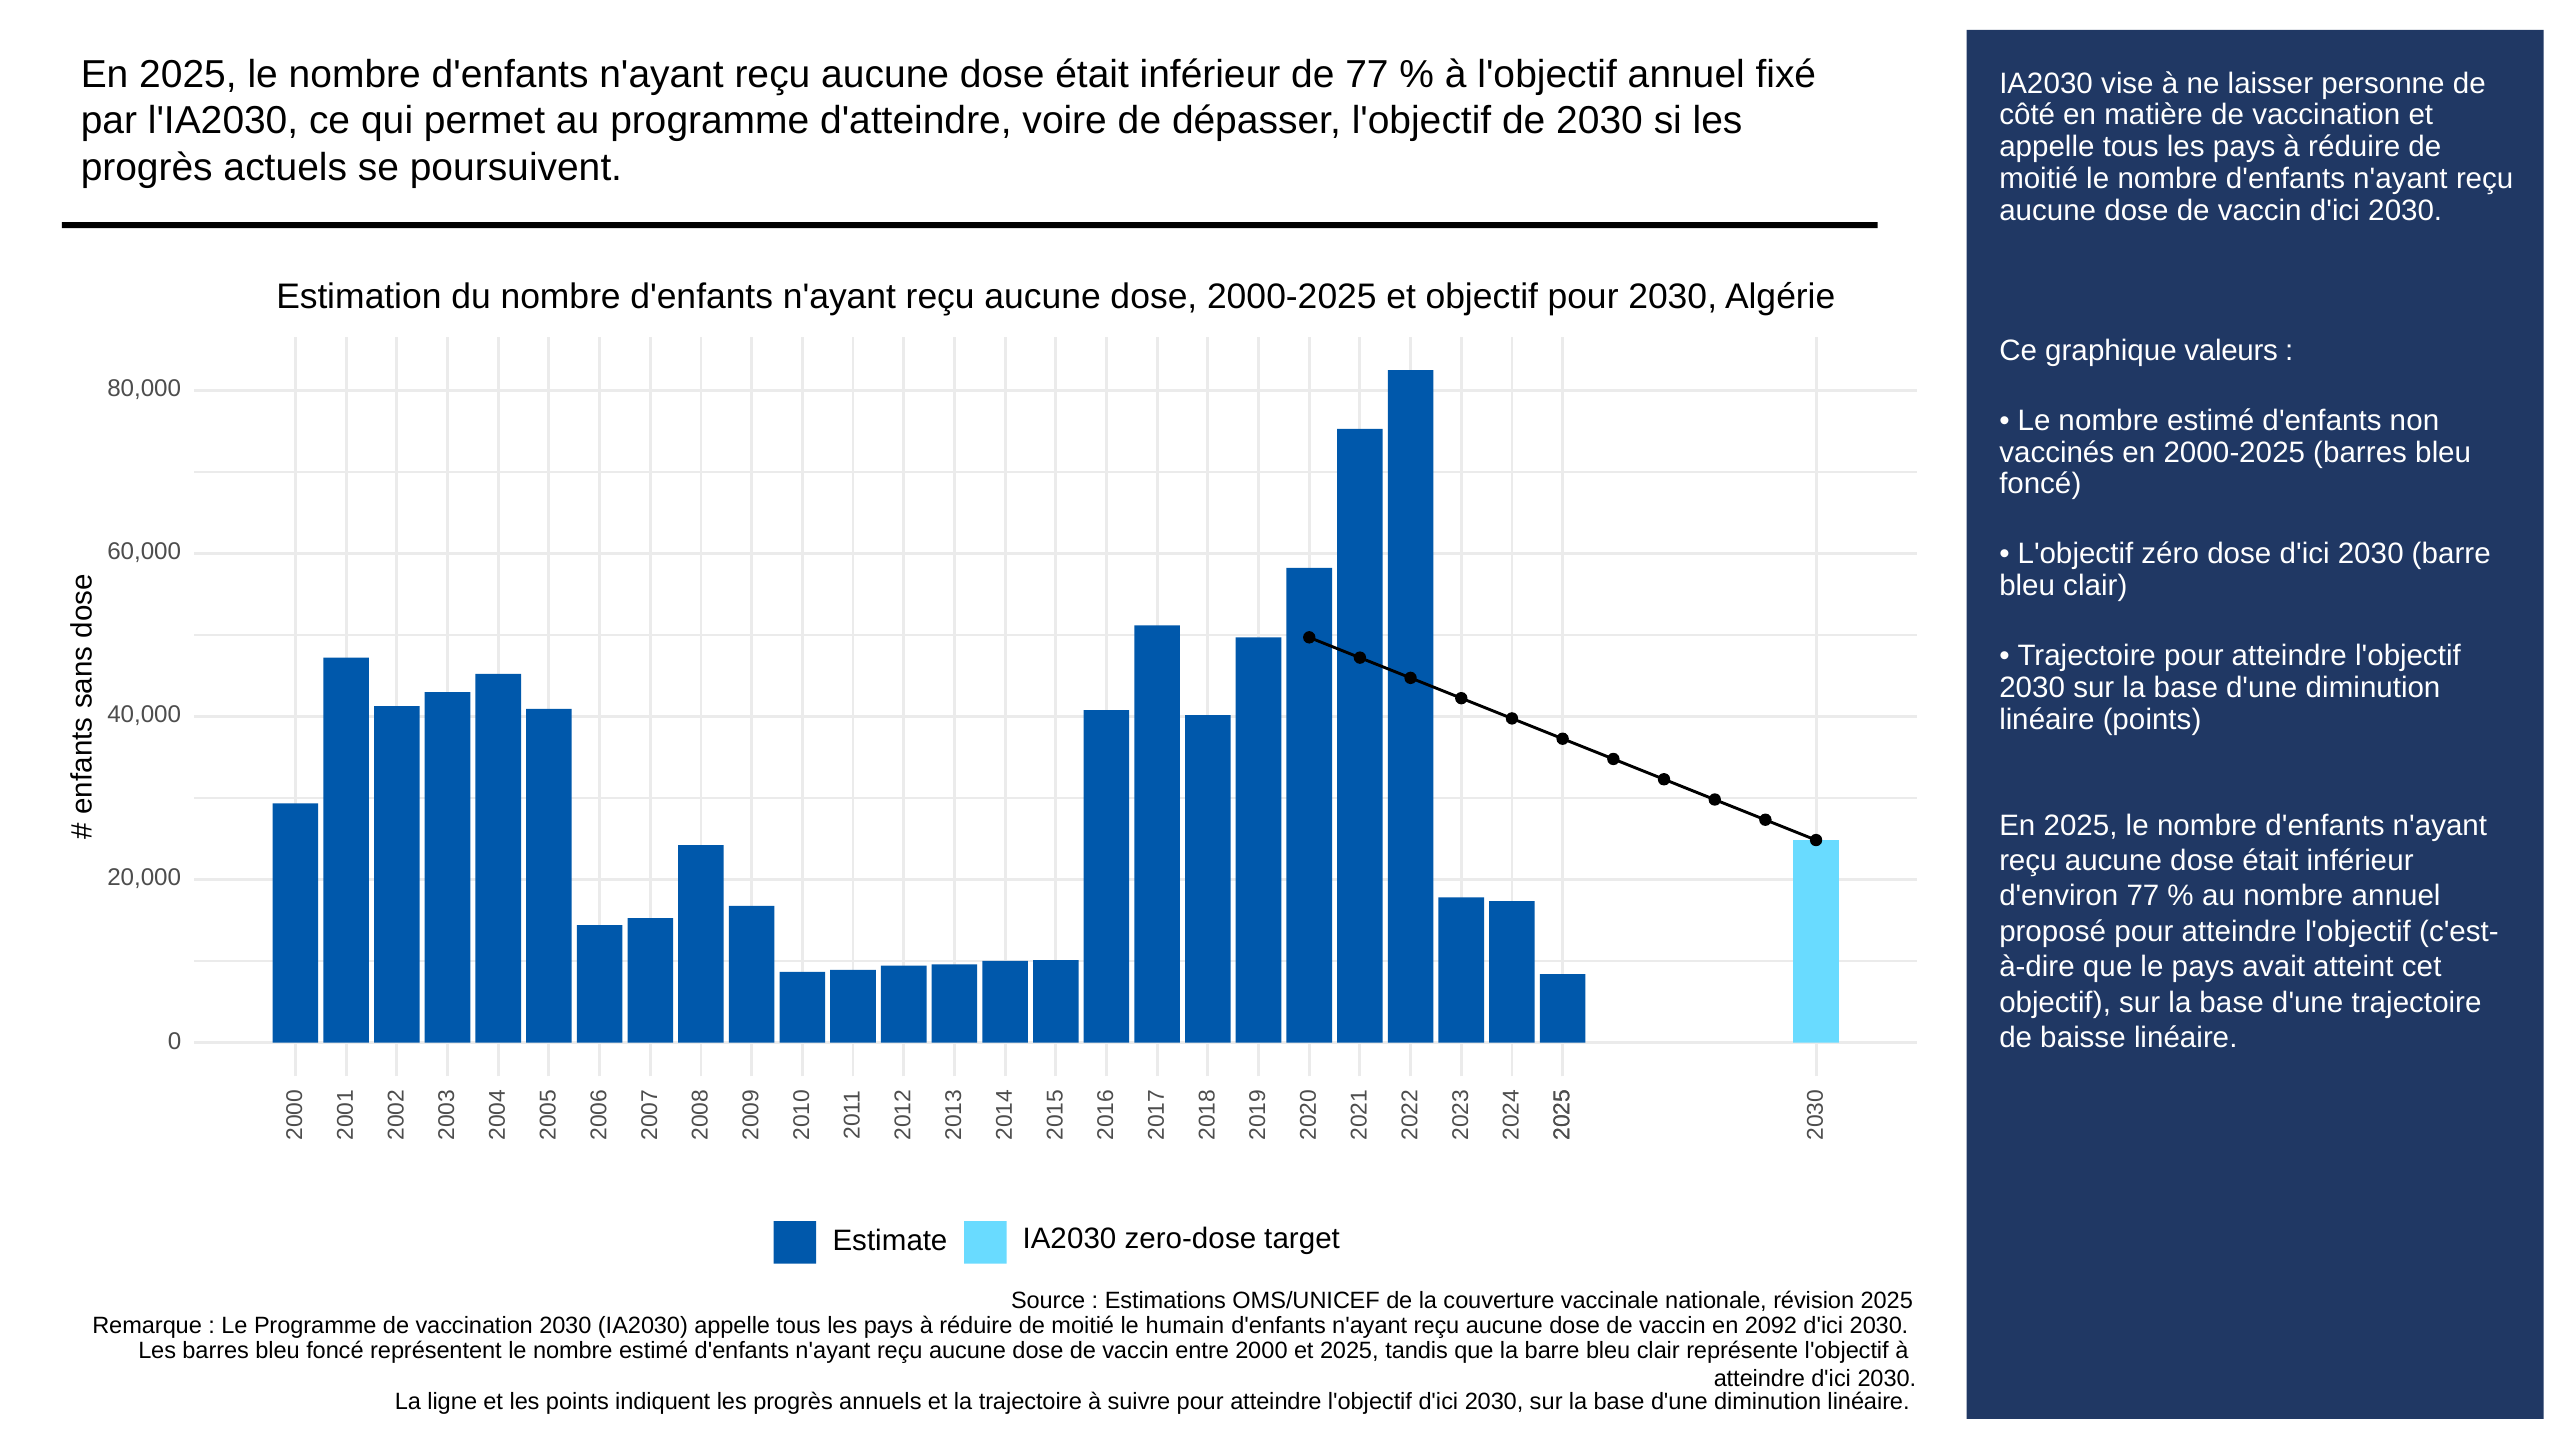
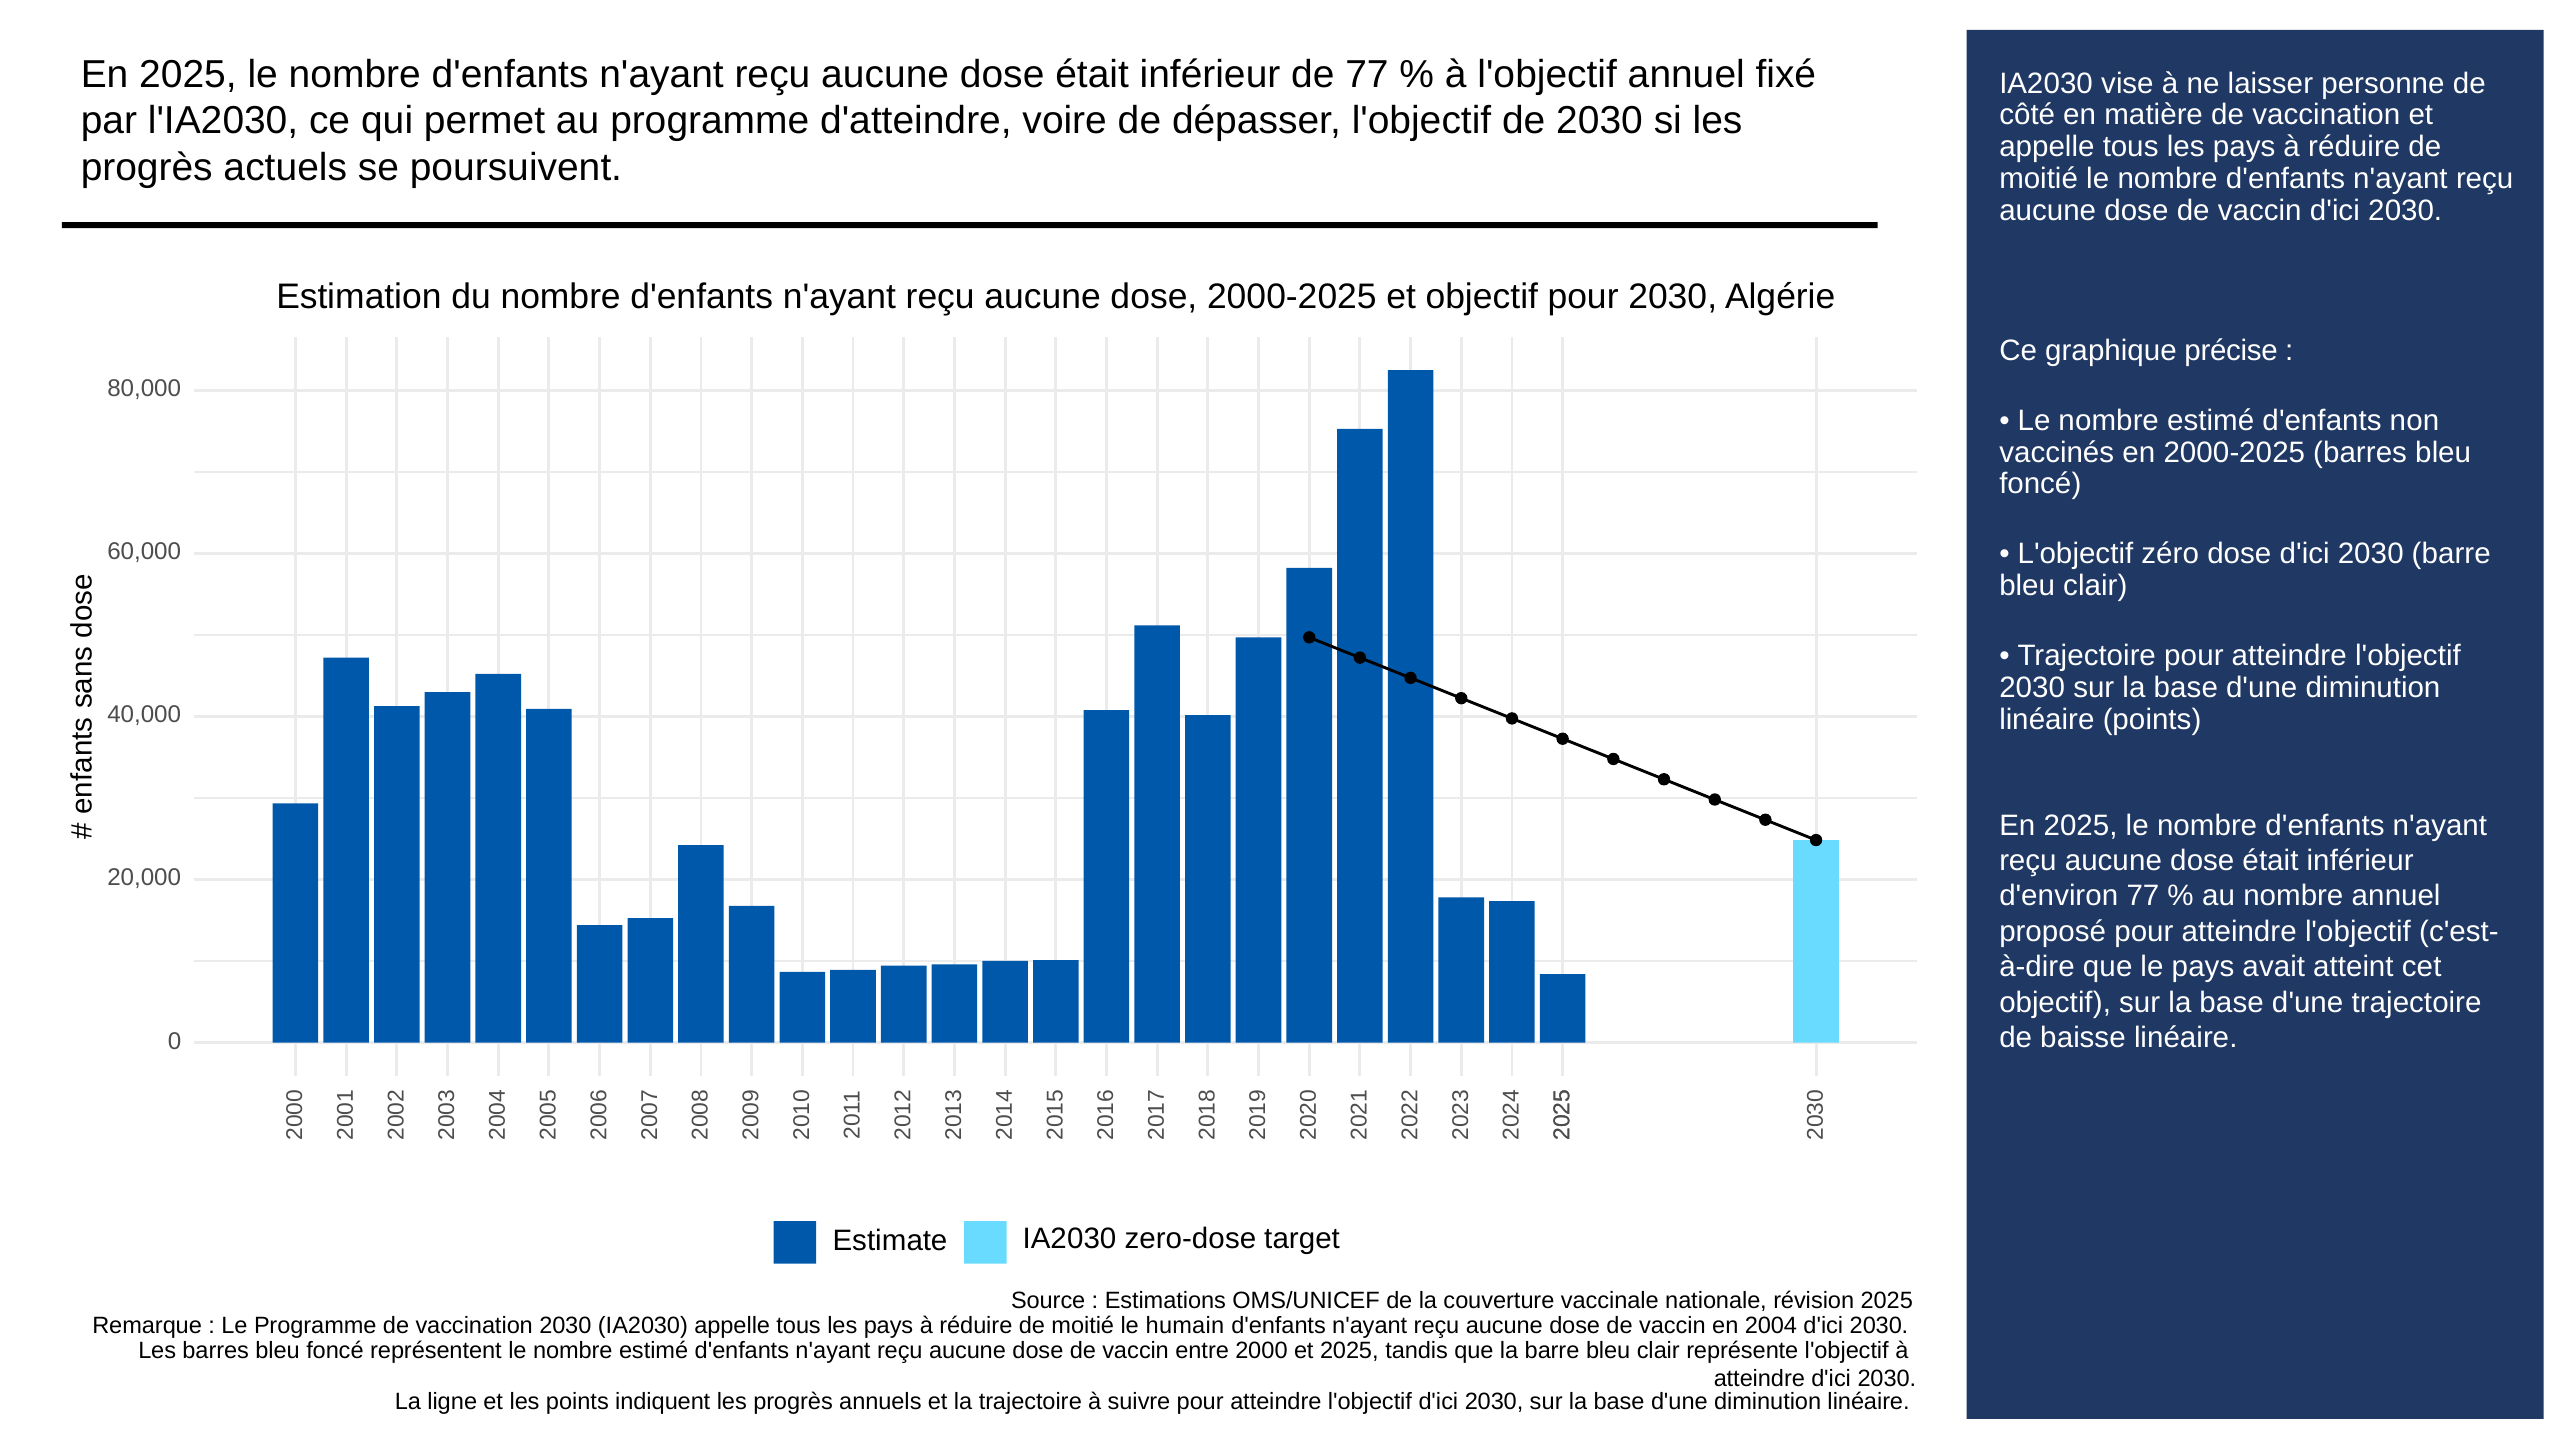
valeurs: valeurs -> précise
2092: 2092 -> 2004
